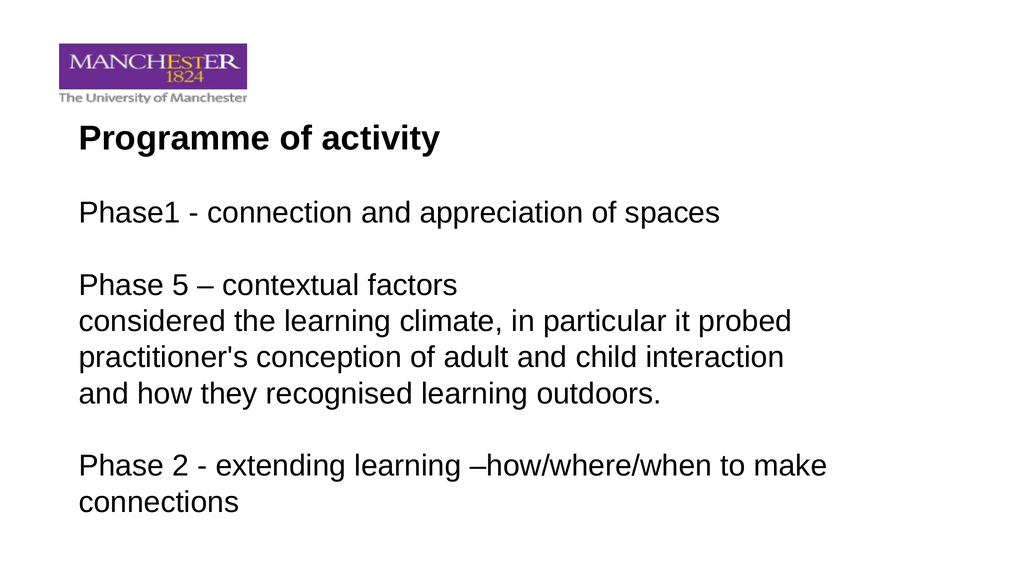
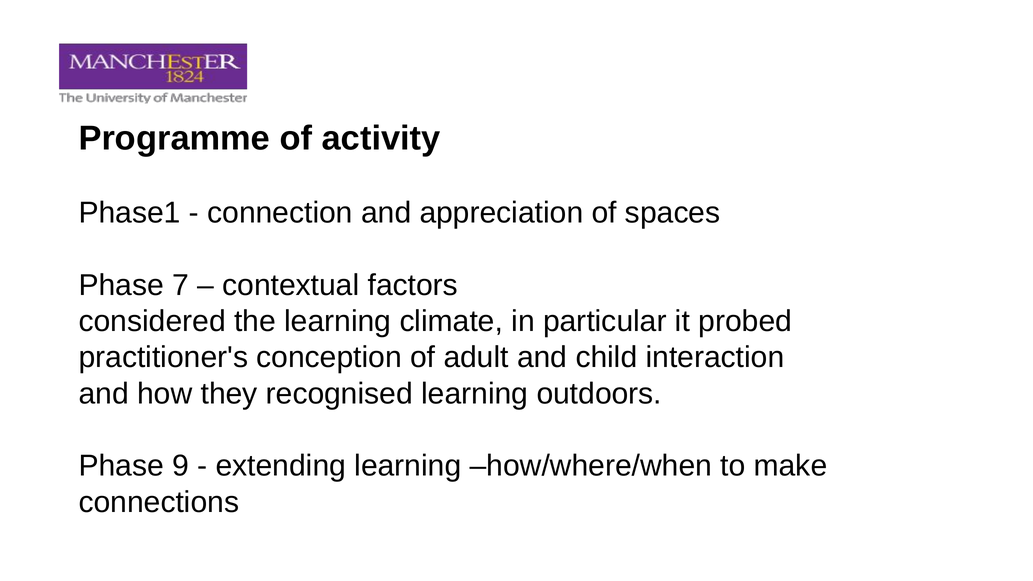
5: 5 -> 7
2: 2 -> 9
